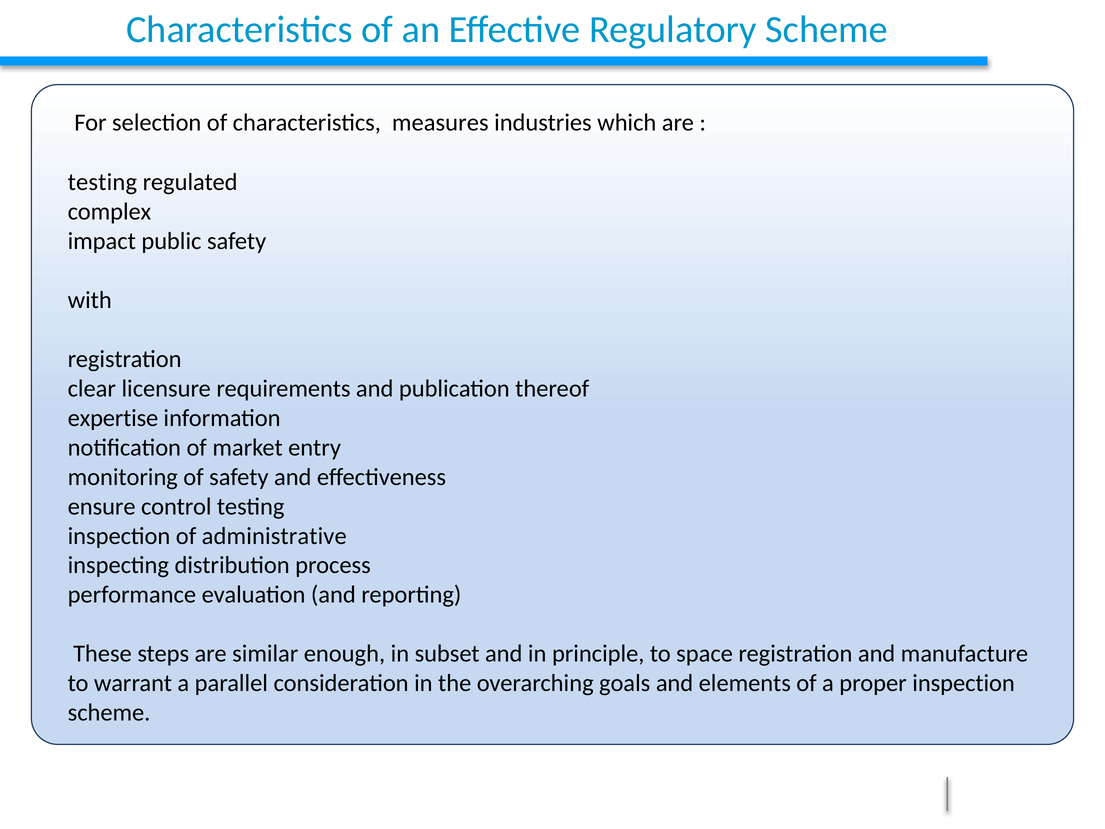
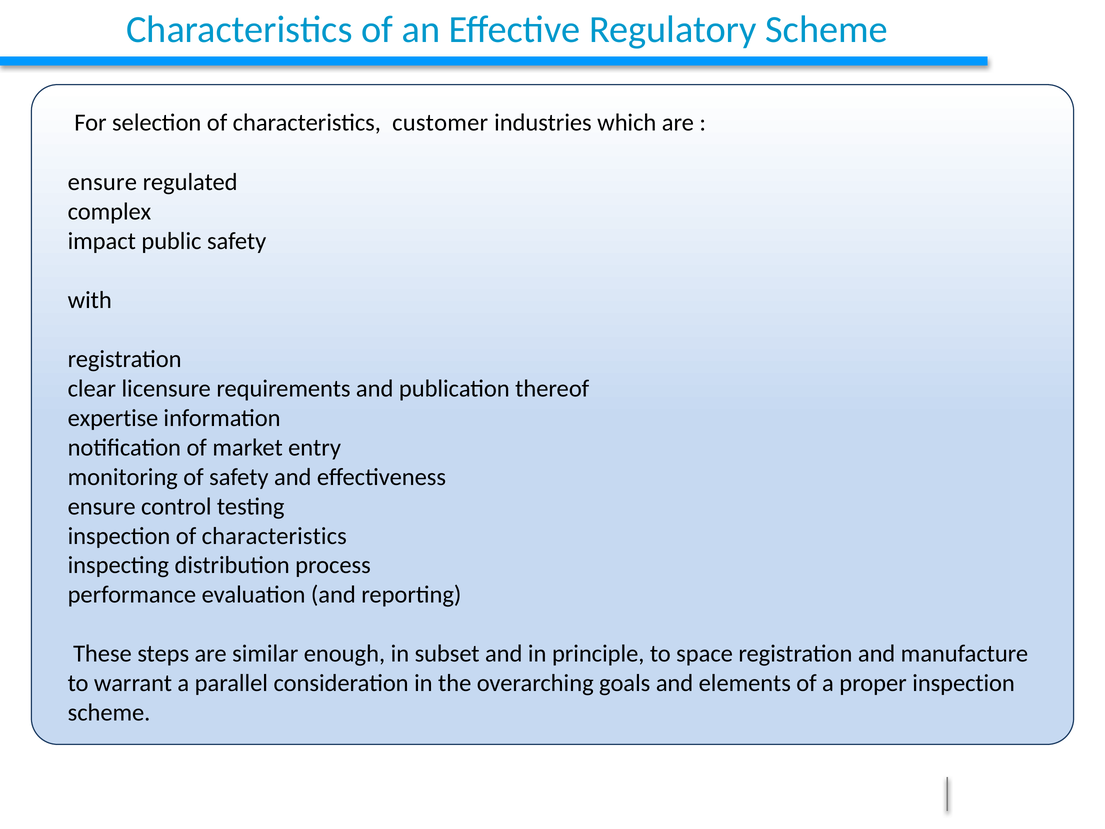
measures: measures -> customer
testing at (102, 182): testing -> ensure
inspection of administrative: administrative -> characteristics
